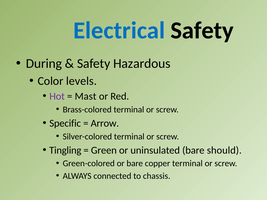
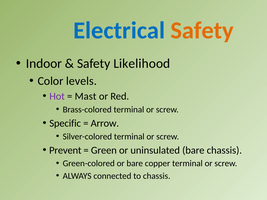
Safety at (202, 30) colour: black -> orange
During: During -> Indoor
Hazardous: Hazardous -> Likelihood
Tingling: Tingling -> Prevent
bare should: should -> chassis
